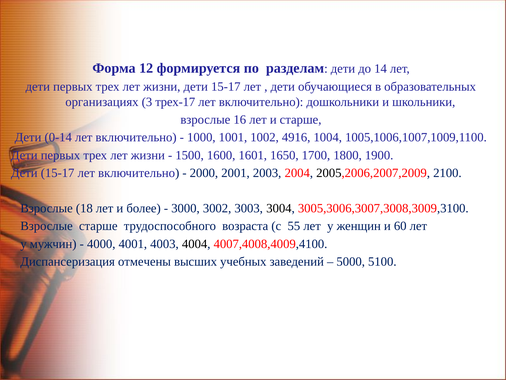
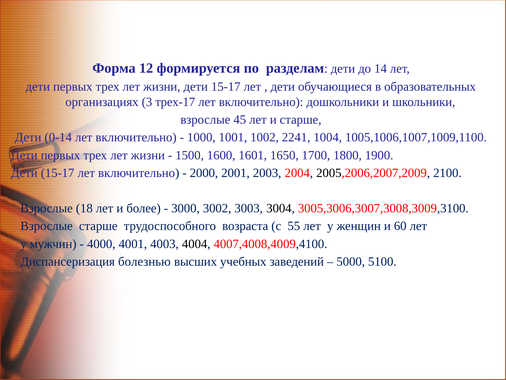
16: 16 -> 45
4916: 4916 -> 2241
отмечены: отмечены -> болезнью
